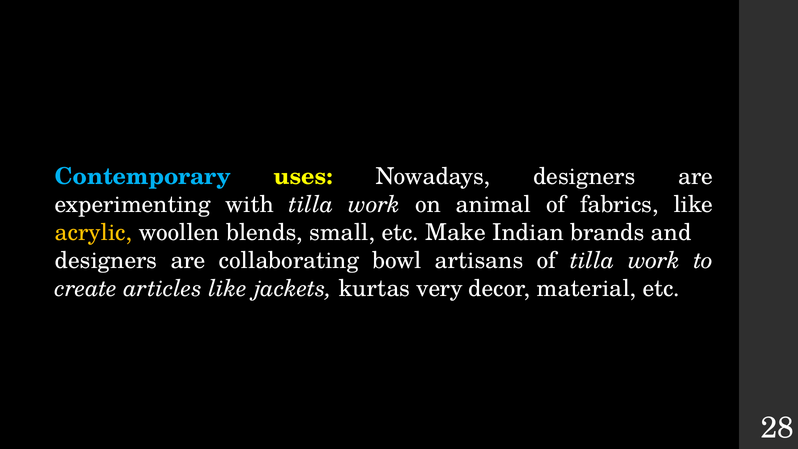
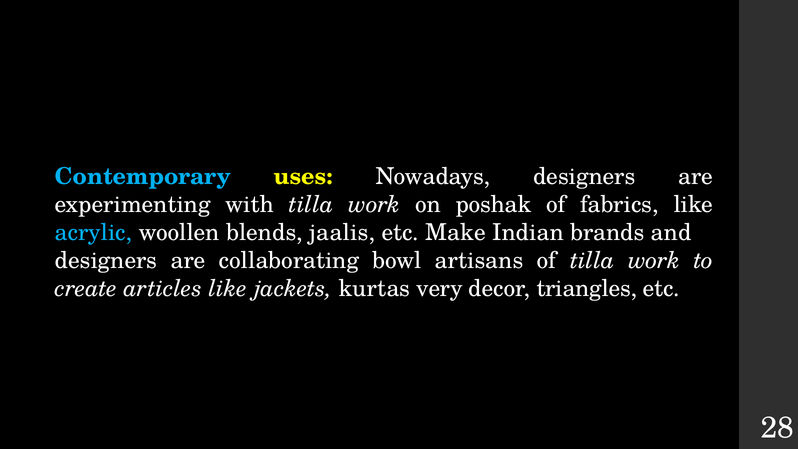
animal: animal -> poshak
acrylic colour: yellow -> light blue
small: small -> jaalis
material: material -> triangles
